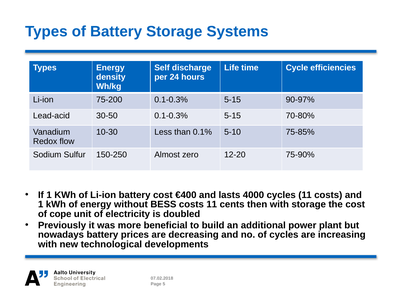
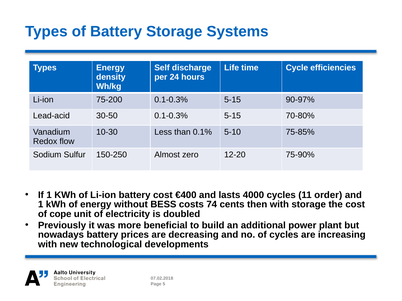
11 costs: costs -> order
costs 11: 11 -> 74
